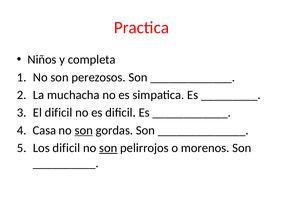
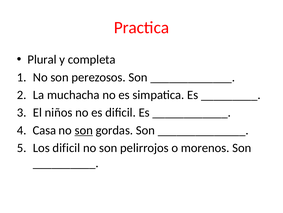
Niños: Niños -> Plural
El dificil: dificil -> niños
son at (108, 147) underline: present -> none
